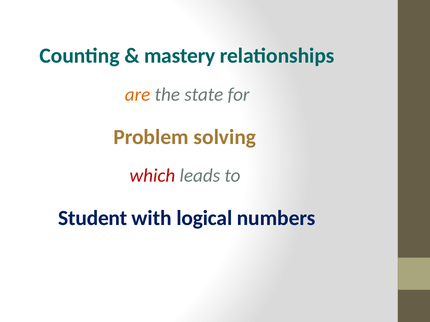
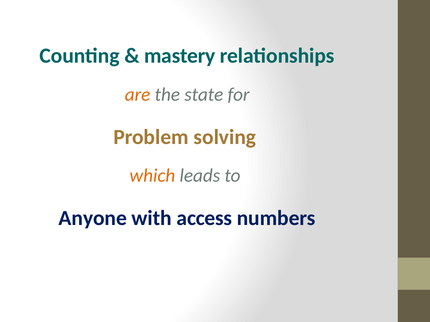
which colour: red -> orange
Student: Student -> Anyone
logical: logical -> access
